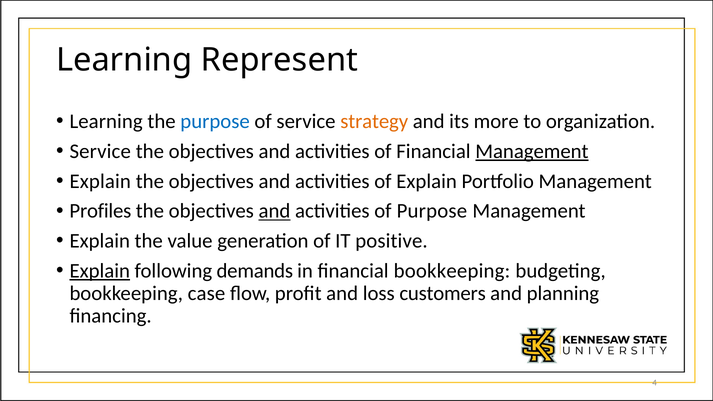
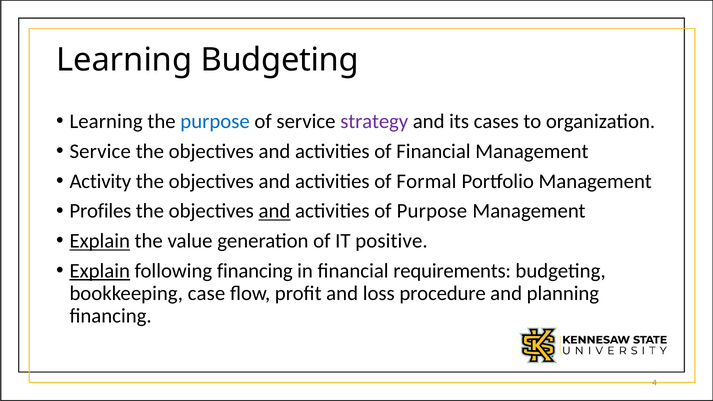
Learning Represent: Represent -> Budgeting
strategy colour: orange -> purple
more: more -> cases
Management at (532, 151) underline: present -> none
Explain at (100, 181): Explain -> Activity
of Explain: Explain -> Formal
Explain at (100, 241) underline: none -> present
following demands: demands -> financing
financial bookkeeping: bookkeeping -> requirements
customers: customers -> procedure
